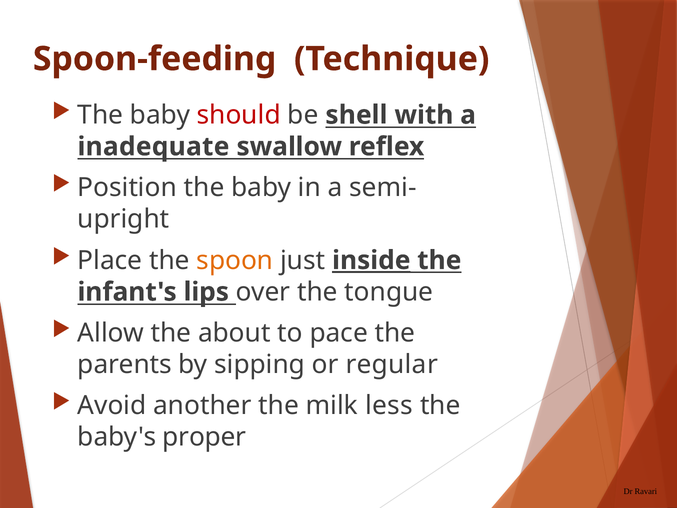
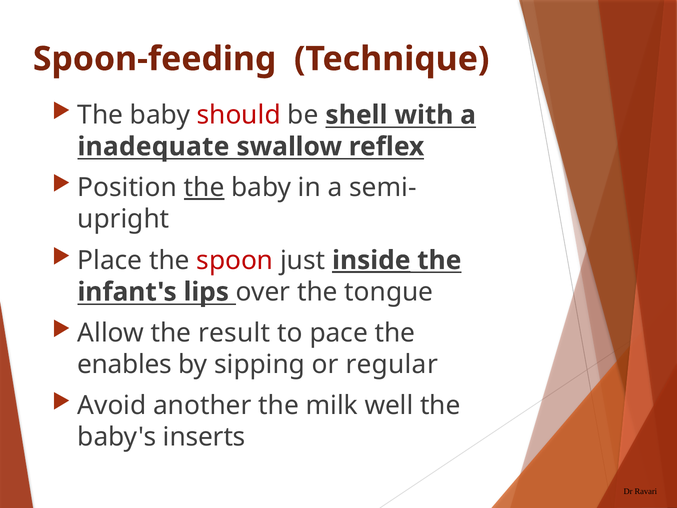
the at (204, 188) underline: none -> present
spoon colour: orange -> red
about: about -> result
parents: parents -> enables
less: less -> well
proper: proper -> inserts
